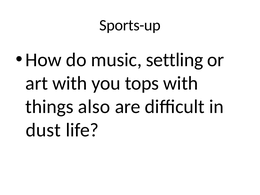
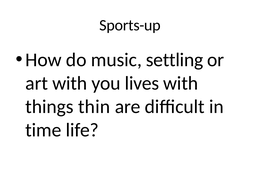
tops: tops -> lives
also: also -> thin
dust: dust -> time
